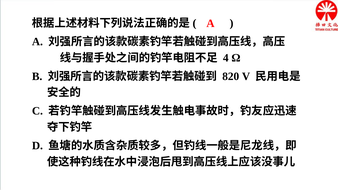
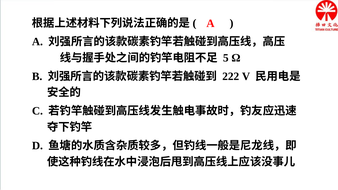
4: 4 -> 5
820: 820 -> 222
